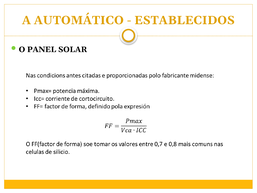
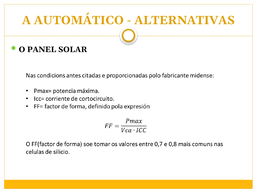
ESTABLECIDOS: ESTABLECIDOS -> ALTERNATIVAS
